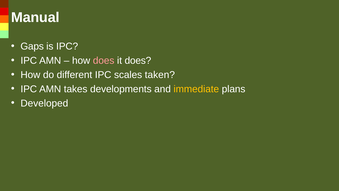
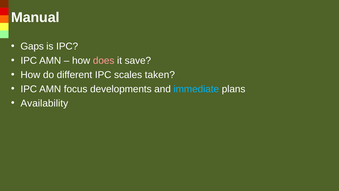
it does: does -> save
takes: takes -> focus
immediate colour: yellow -> light blue
Developed: Developed -> Availability
